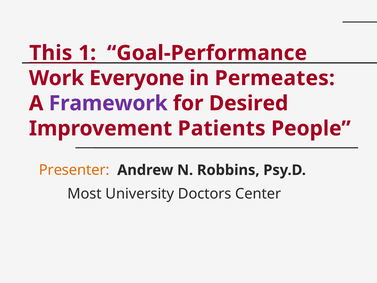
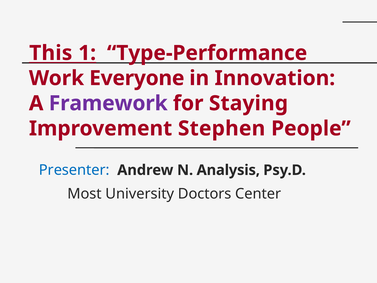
Goal-Performance: Goal-Performance -> Type-Performance
Permeates: Permeates -> Innovation
Desired: Desired -> Staying
Patients: Patients -> Stephen
Presenter colour: orange -> blue
Robbins: Robbins -> Analysis
